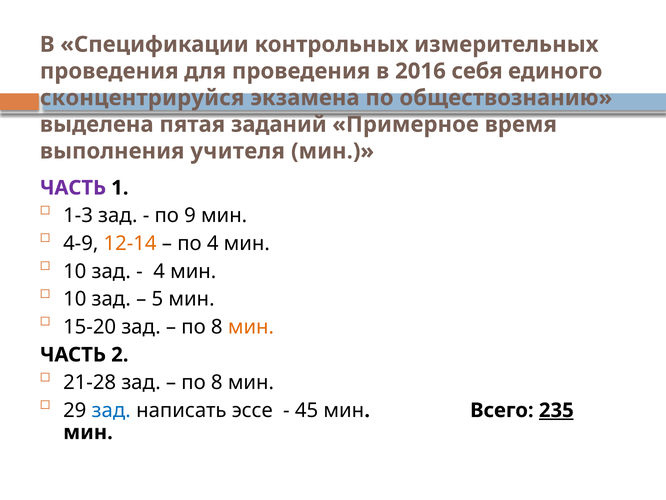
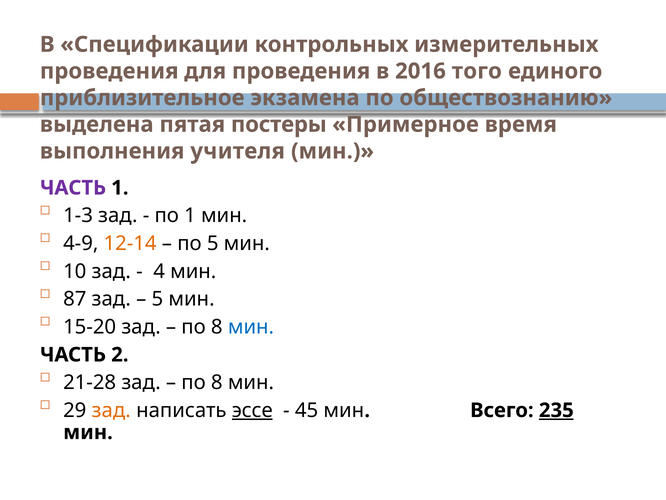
себя: себя -> того
сконцентрируйся: сконцентрируйся -> приблизительное
заданий: заданий -> постеры
по 9: 9 -> 1
по 4: 4 -> 5
10 at (75, 299): 10 -> 87
мин at (251, 327) colour: orange -> blue
зад at (111, 410) colour: blue -> orange
эссе underline: none -> present
